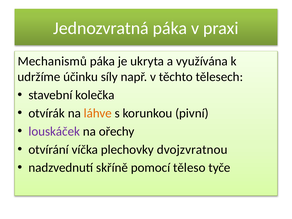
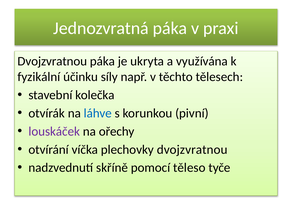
Mechanismů at (52, 61): Mechanismů -> Dvojzvratnou
udržíme: udržíme -> fyzikální
láhve colour: orange -> blue
